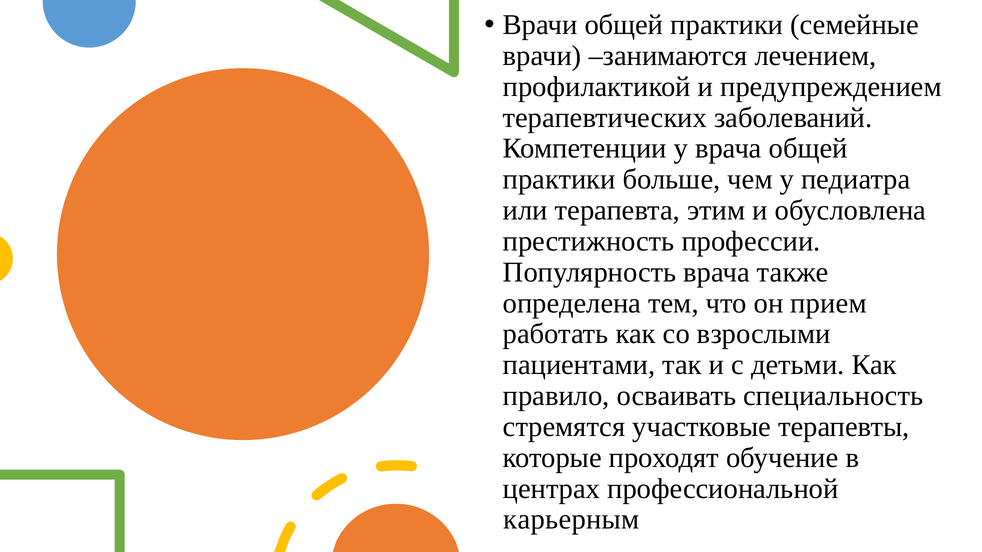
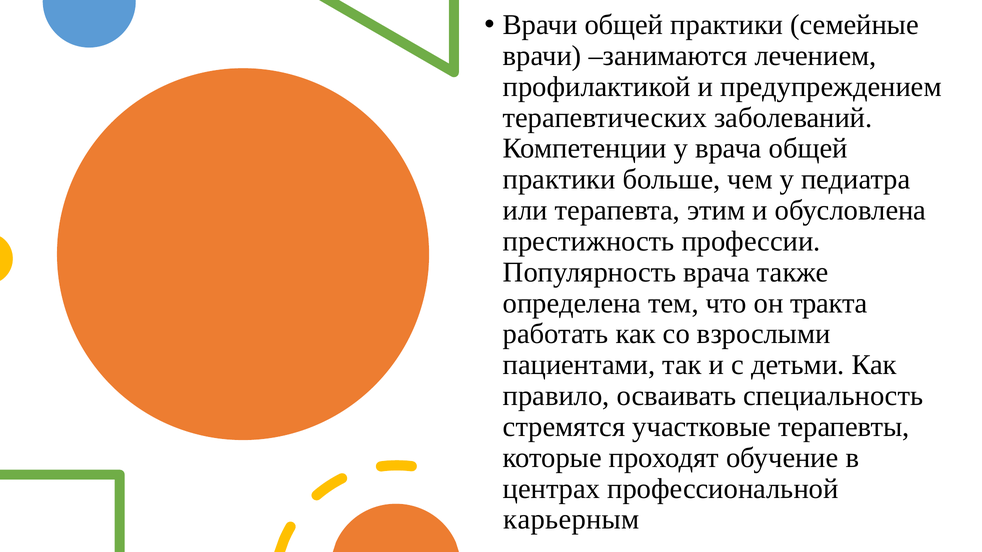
прием: прием -> тракта
